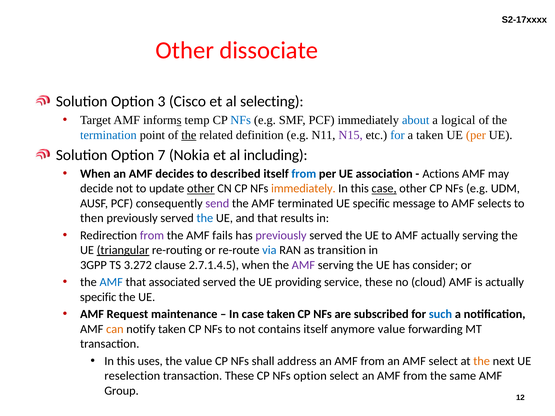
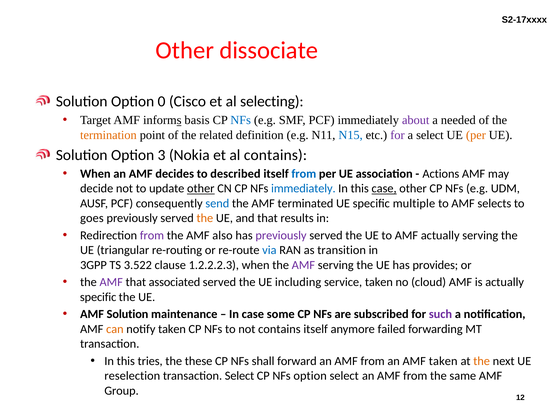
3: 3 -> 0
temp: temp -> basis
about colour: blue -> purple
logical: logical -> needed
termination colour: blue -> orange
the at (189, 135) underline: present -> none
N15 colour: purple -> blue
for at (397, 135) colour: blue -> purple
a taken: taken -> select
7: 7 -> 3
al including: including -> contains
immediately at (303, 189) colour: orange -> blue
send colour: purple -> blue
message: message -> multiple
then: then -> goes
the at (205, 218) colour: blue -> orange
fails: fails -> also
triangular underline: present -> none
3.272: 3.272 -> 3.522
2.7.1.4.5: 2.7.1.4.5 -> 1.2.2.2.3
consider: consider -> provides
AMF at (111, 282) colour: blue -> purple
providing: providing -> including
service these: these -> taken
AMF Request: Request -> Solution
case taken: taken -> some
such colour: blue -> purple
anymore value: value -> failed
uses: uses -> tries
the value: value -> these
address: address -> forward
AMF select: select -> taken
transaction These: These -> Select
